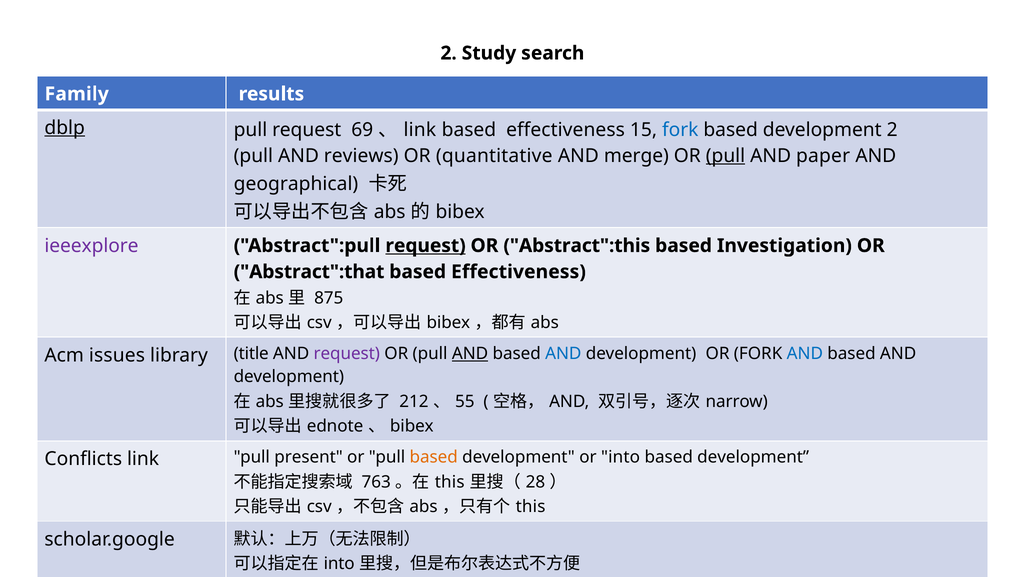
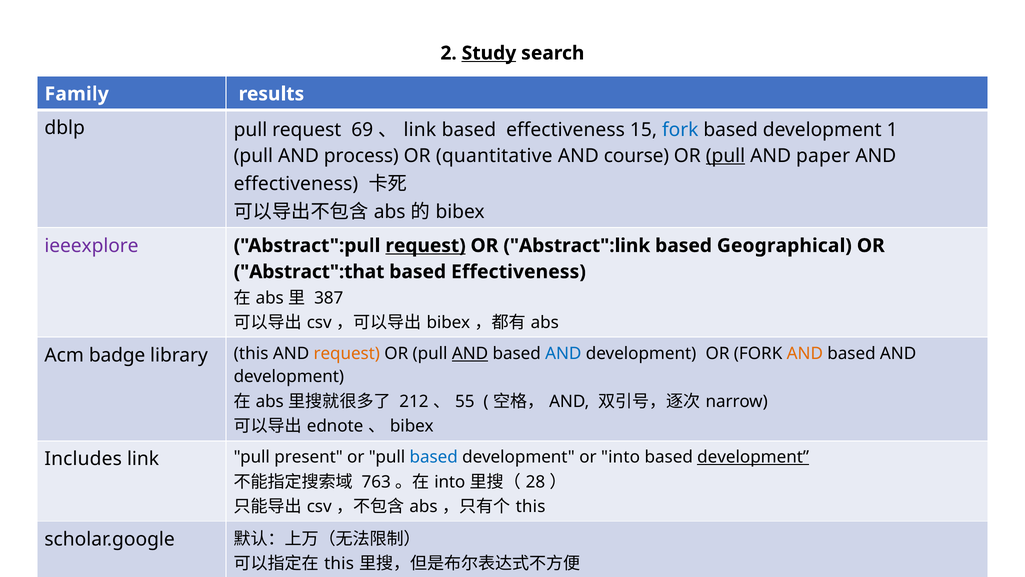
Study underline: none -> present
dblp underline: present -> none
development 2: 2 -> 1
reviews: reviews -> process
merge: merge -> course
geographical at (296, 184): geographical -> effectiveness
Abstract":this: Abstract":this -> Abstract":link
Investigation: Investigation -> Geographical
875: 875 -> 387
issues: issues -> badge
library title: title -> this
request at (347, 353) colour: purple -> orange
AND at (805, 353) colour: blue -> orange
Conflicts: Conflicts -> Includes
based at (434, 457) colour: orange -> blue
development at (753, 457) underline: none -> present
this at (450, 482): this -> into
into at (339, 563): into -> this
